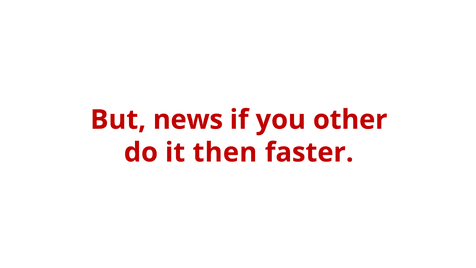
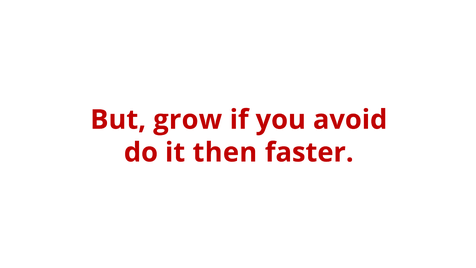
news: news -> grow
other: other -> avoid
